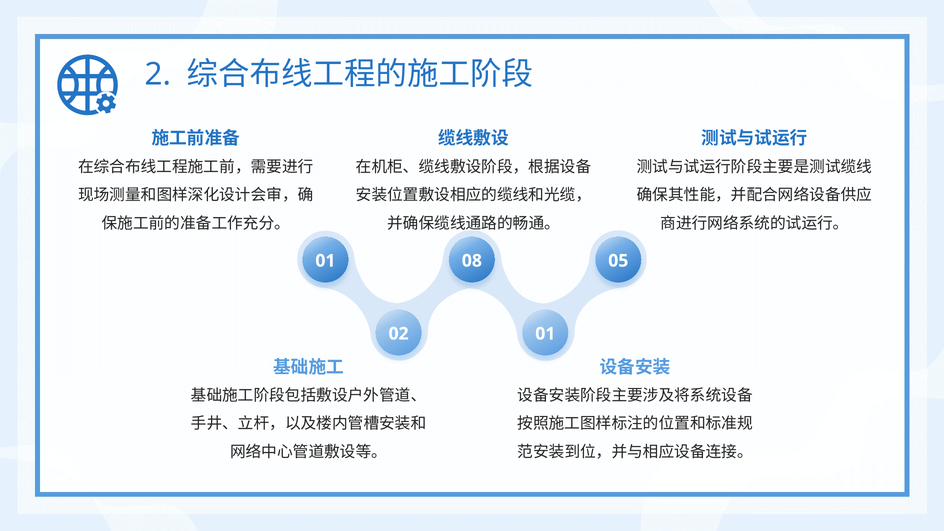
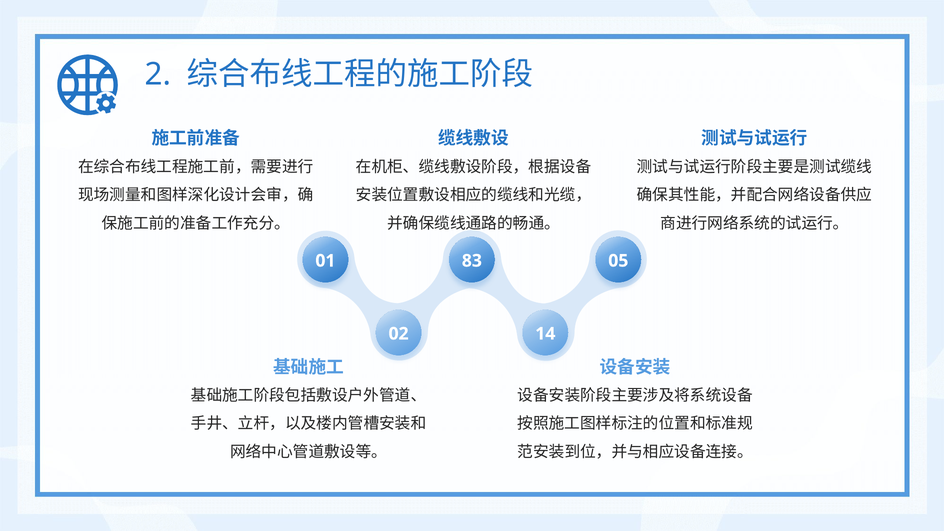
08: 08 -> 83
02 01: 01 -> 14
